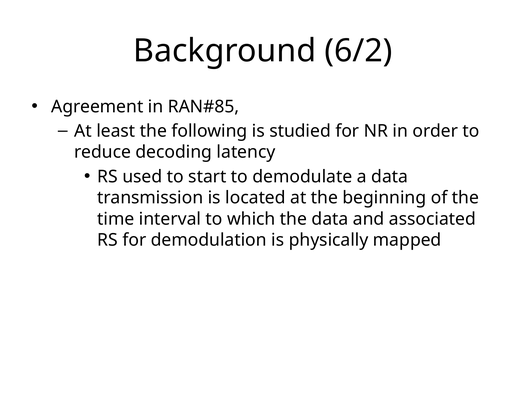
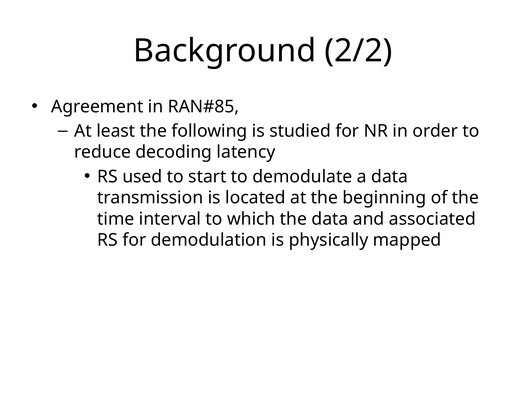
6/2: 6/2 -> 2/2
